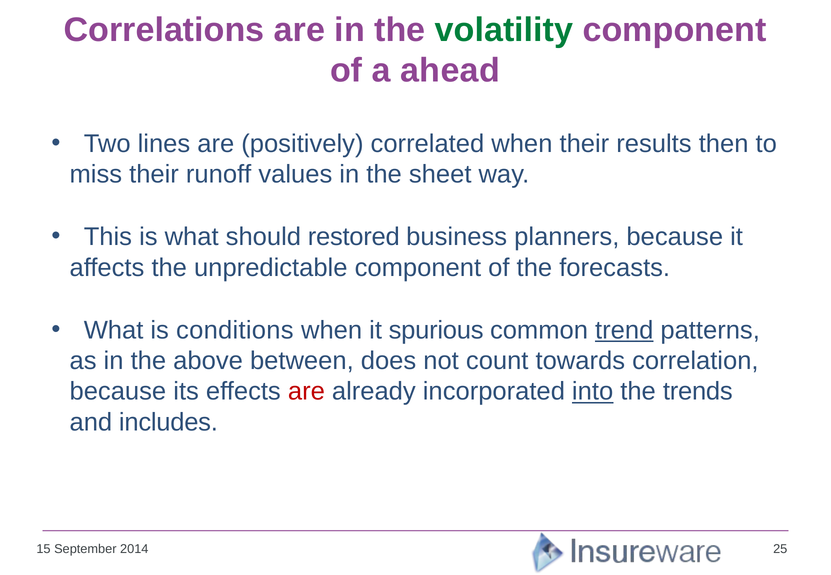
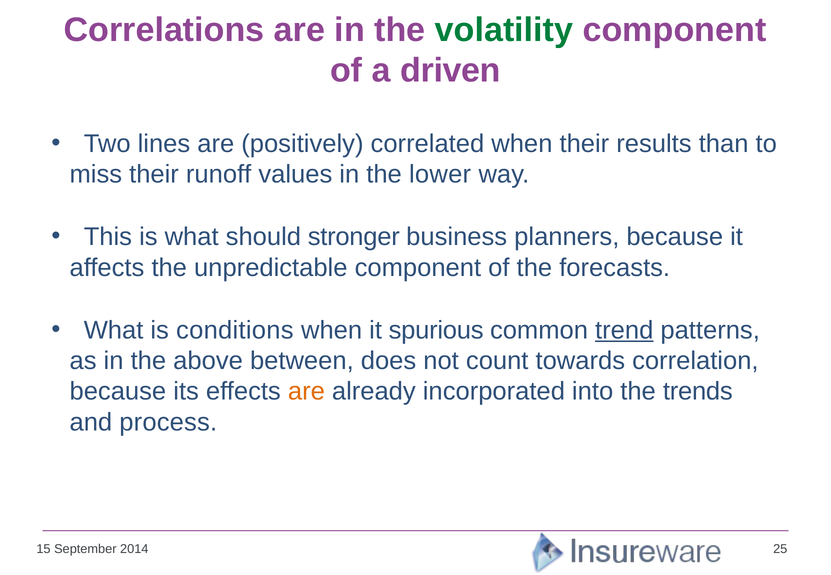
ahead: ahead -> driven
then: then -> than
sheet: sheet -> lower
restored: restored -> stronger
are at (306, 392) colour: red -> orange
into underline: present -> none
includes: includes -> process
